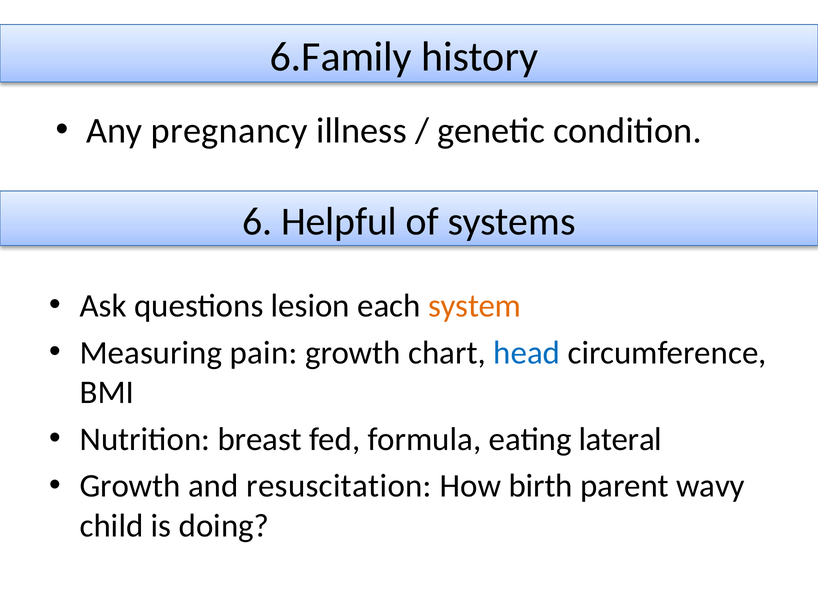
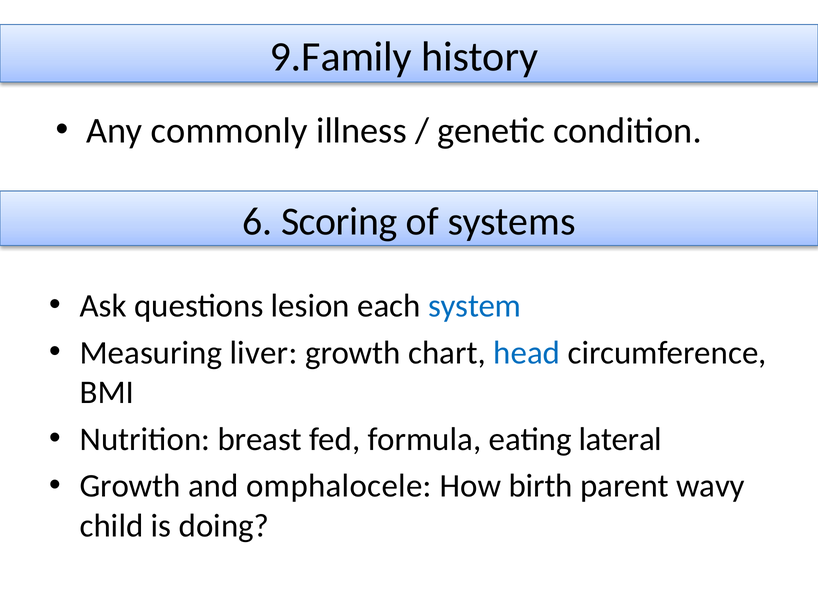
6.Family: 6.Family -> 9.Family
pregnancy: pregnancy -> commonly
Helpful: Helpful -> Scoring
system colour: orange -> blue
pain: pain -> liver
resuscitation: resuscitation -> omphalocele
